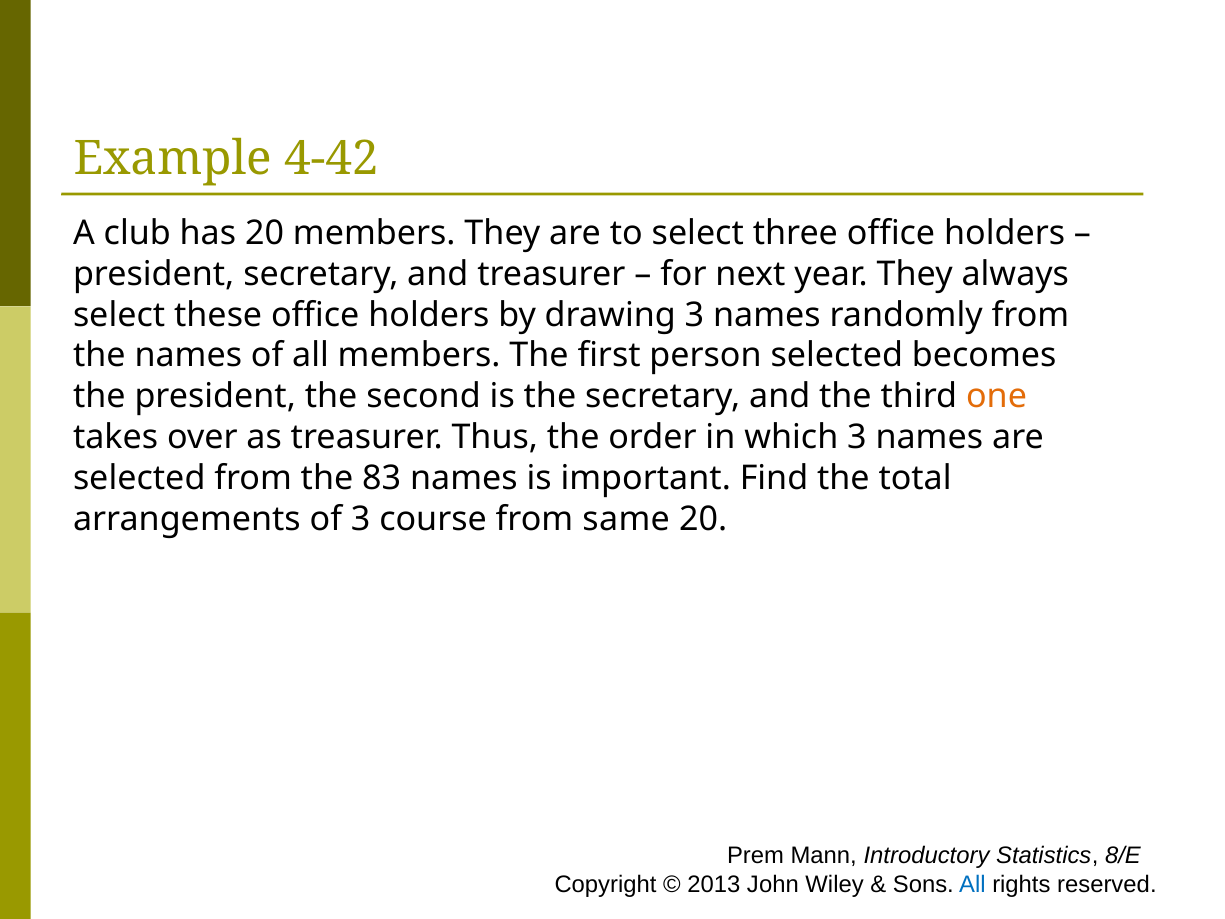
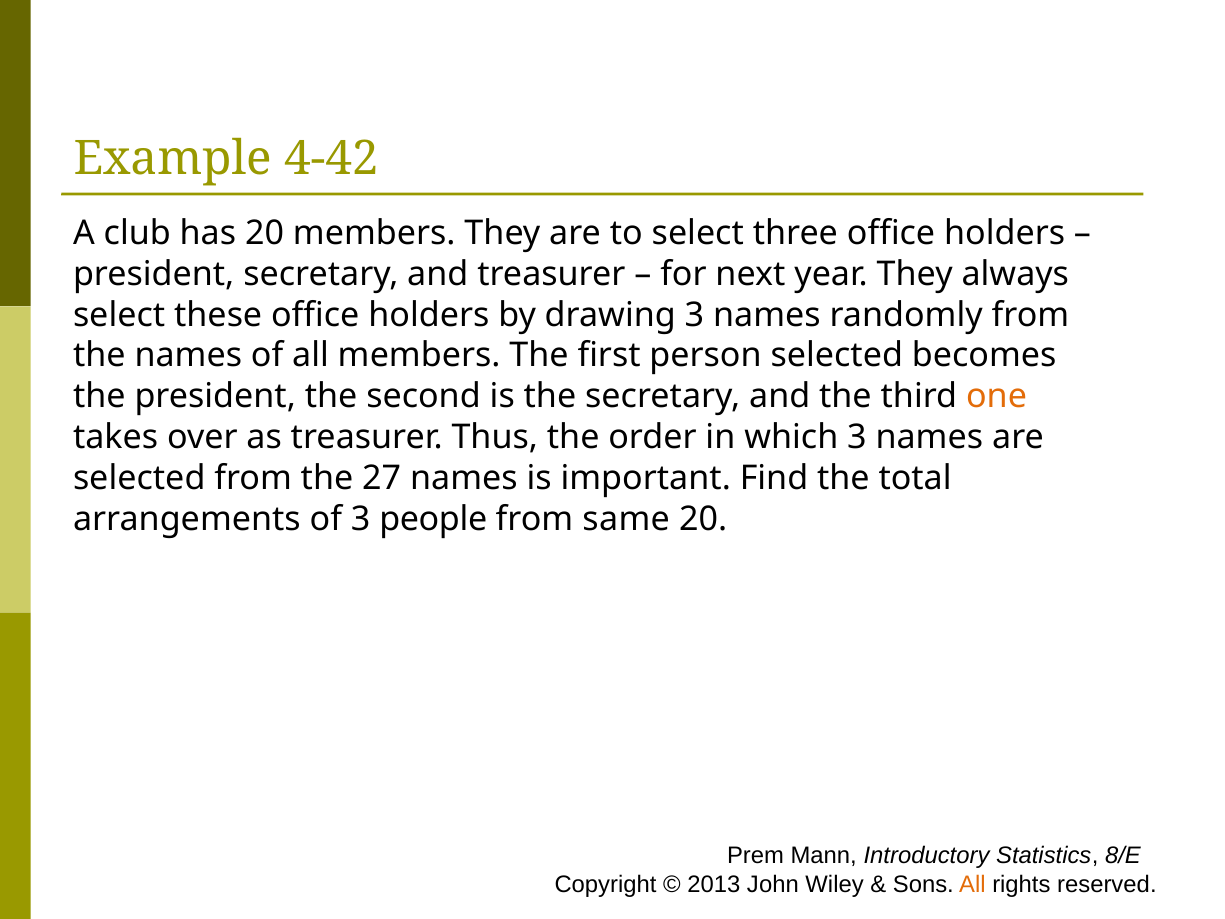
83: 83 -> 27
course: course -> people
All at (972, 884) colour: blue -> orange
